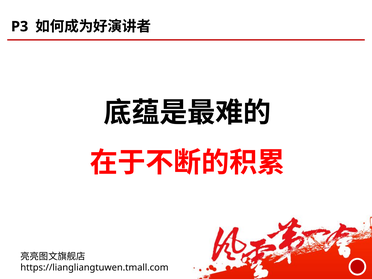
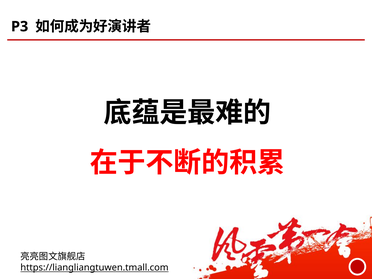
https://liangliangtuwen.tmall.com underline: none -> present
